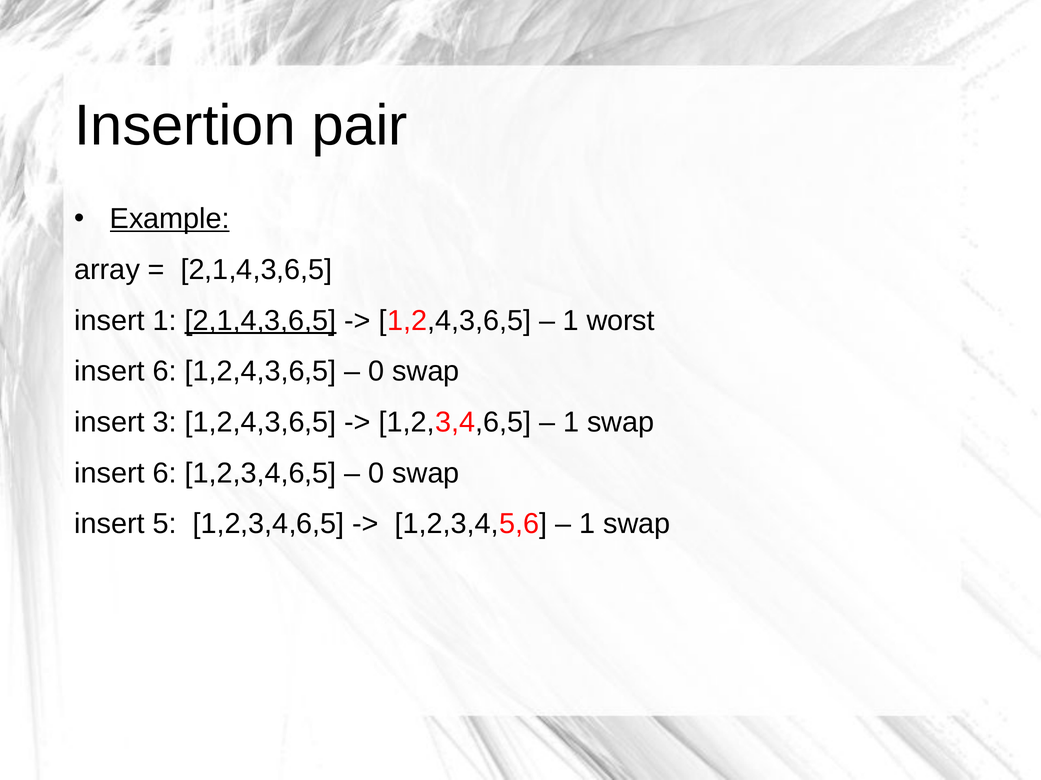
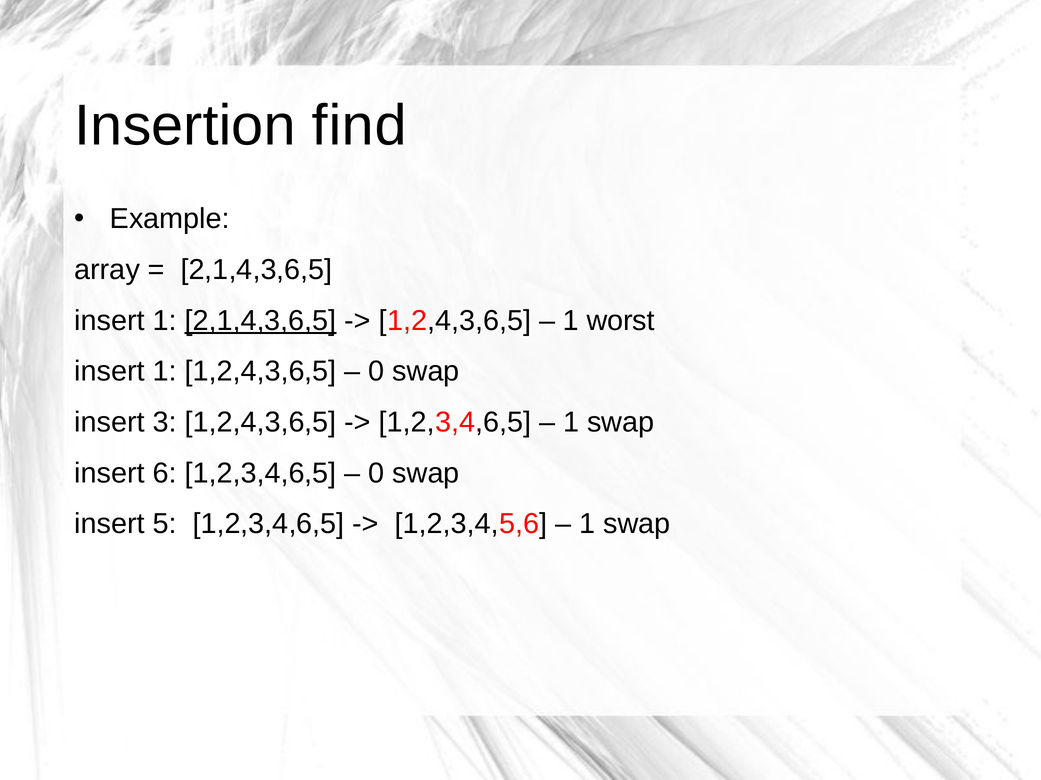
pair: pair -> find
Example underline: present -> none
6 at (165, 372): 6 -> 1
